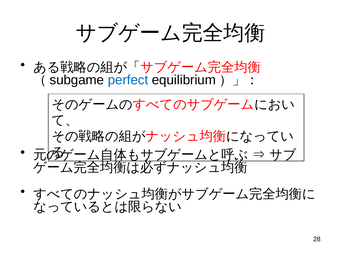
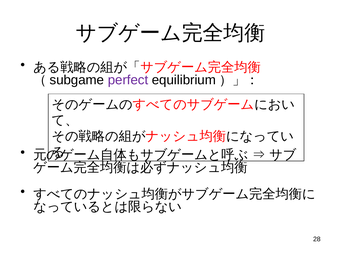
perfect colour: blue -> purple
